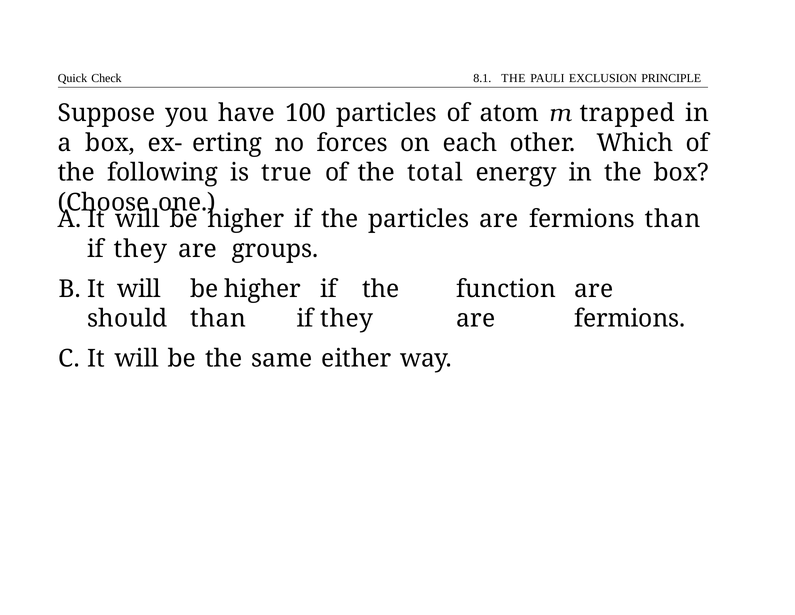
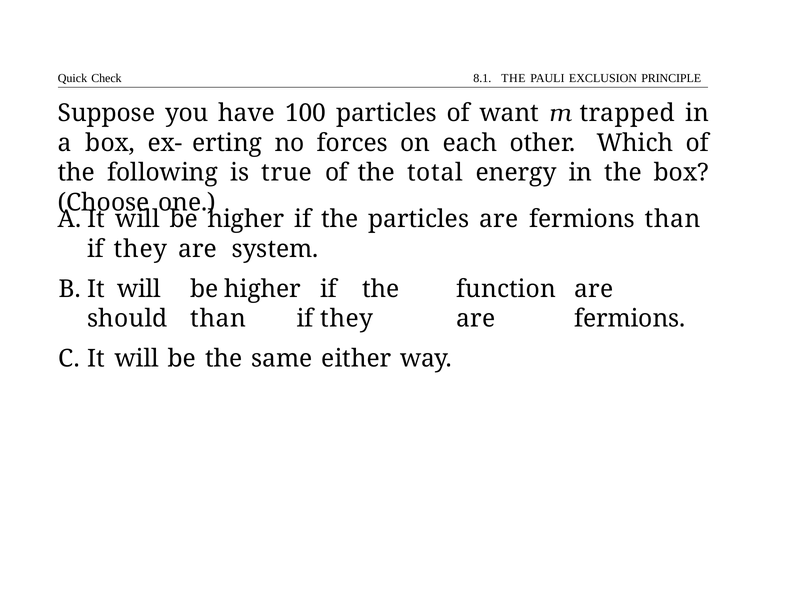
atom: atom -> want
groups: groups -> system
